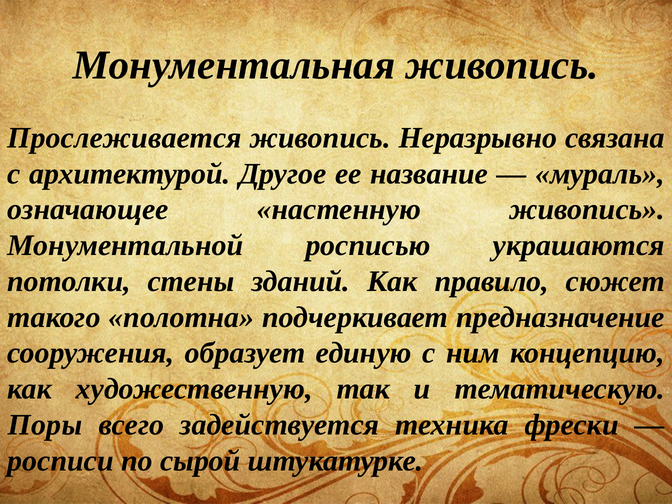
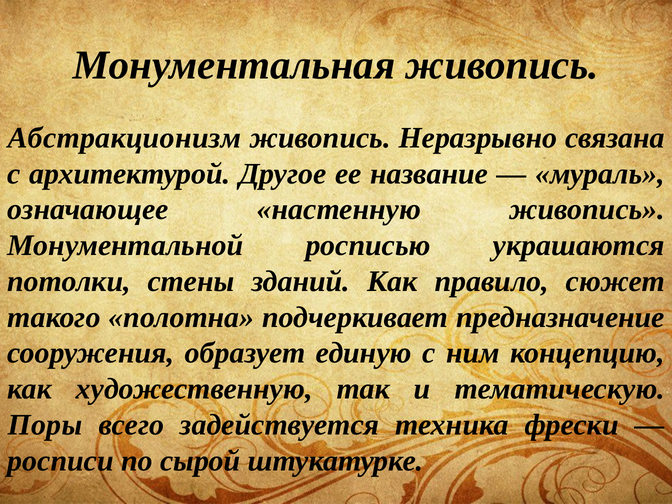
Прослеживается: Прослеживается -> Абстракционизм
